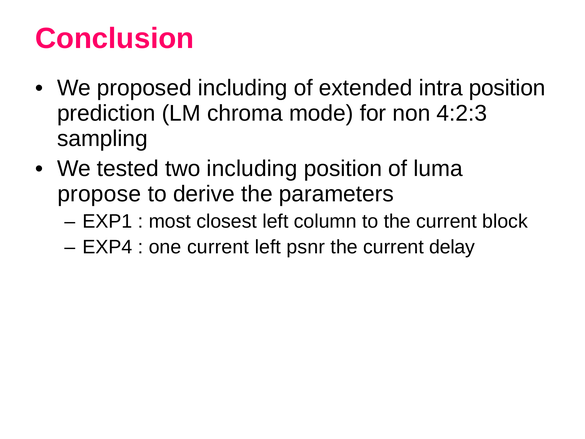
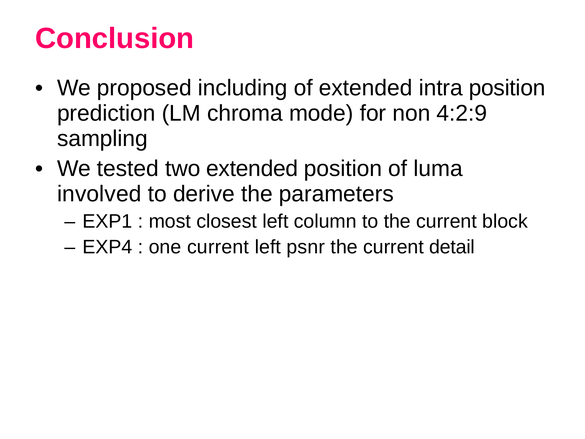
4:2:3: 4:2:3 -> 4:2:9
two including: including -> extended
propose: propose -> involved
delay: delay -> detail
